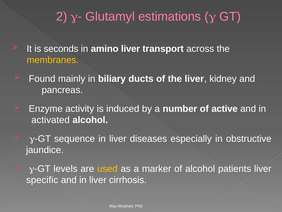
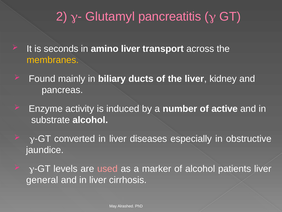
estimations: estimations -> pancreatitis
activated: activated -> substrate
sequence: sequence -> converted
used colour: yellow -> pink
specific: specific -> general
